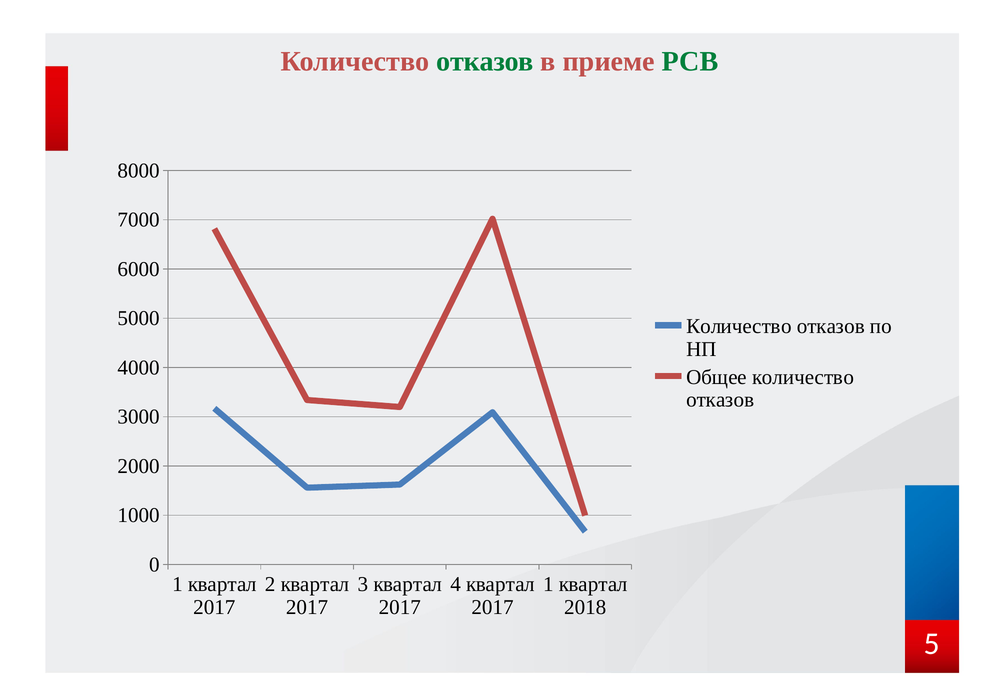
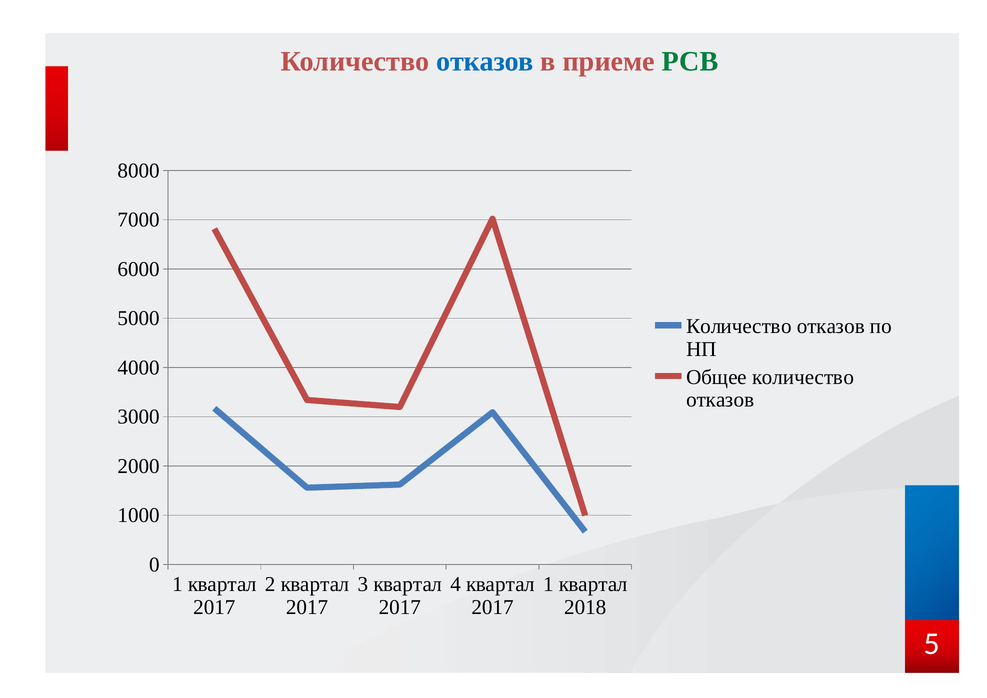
отказов at (485, 61) colour: green -> blue
